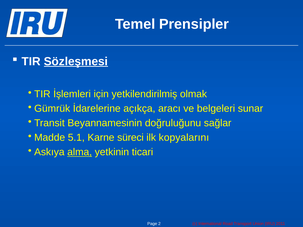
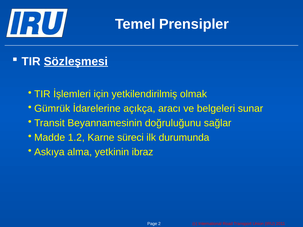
5.1: 5.1 -> 1.2
kopyalarını: kopyalarını -> durumunda
alma underline: present -> none
ticari: ticari -> ibraz
